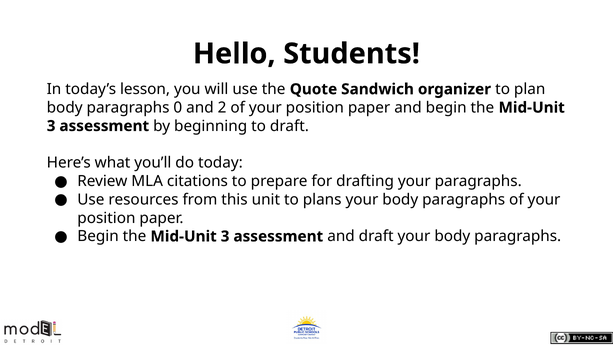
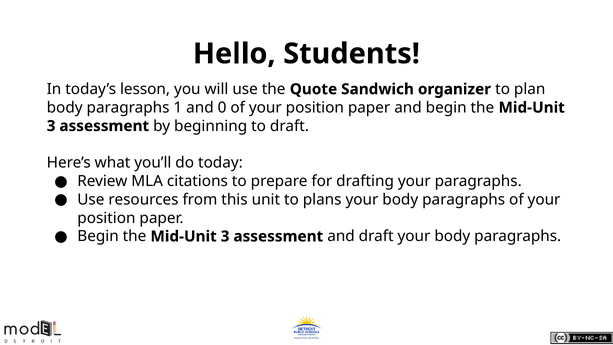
0: 0 -> 1
2: 2 -> 0
